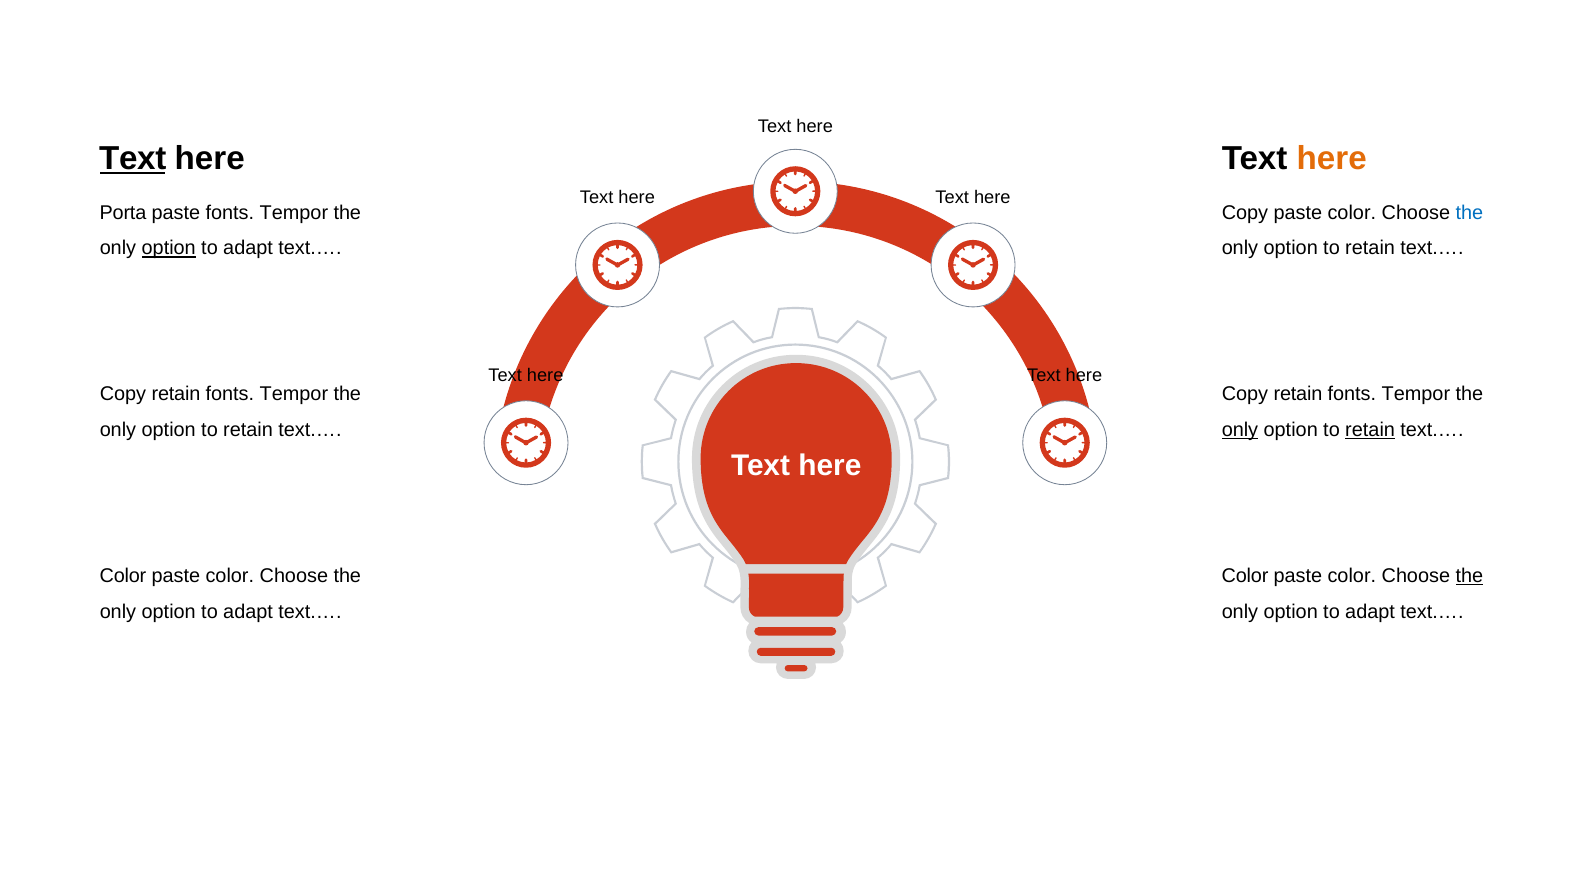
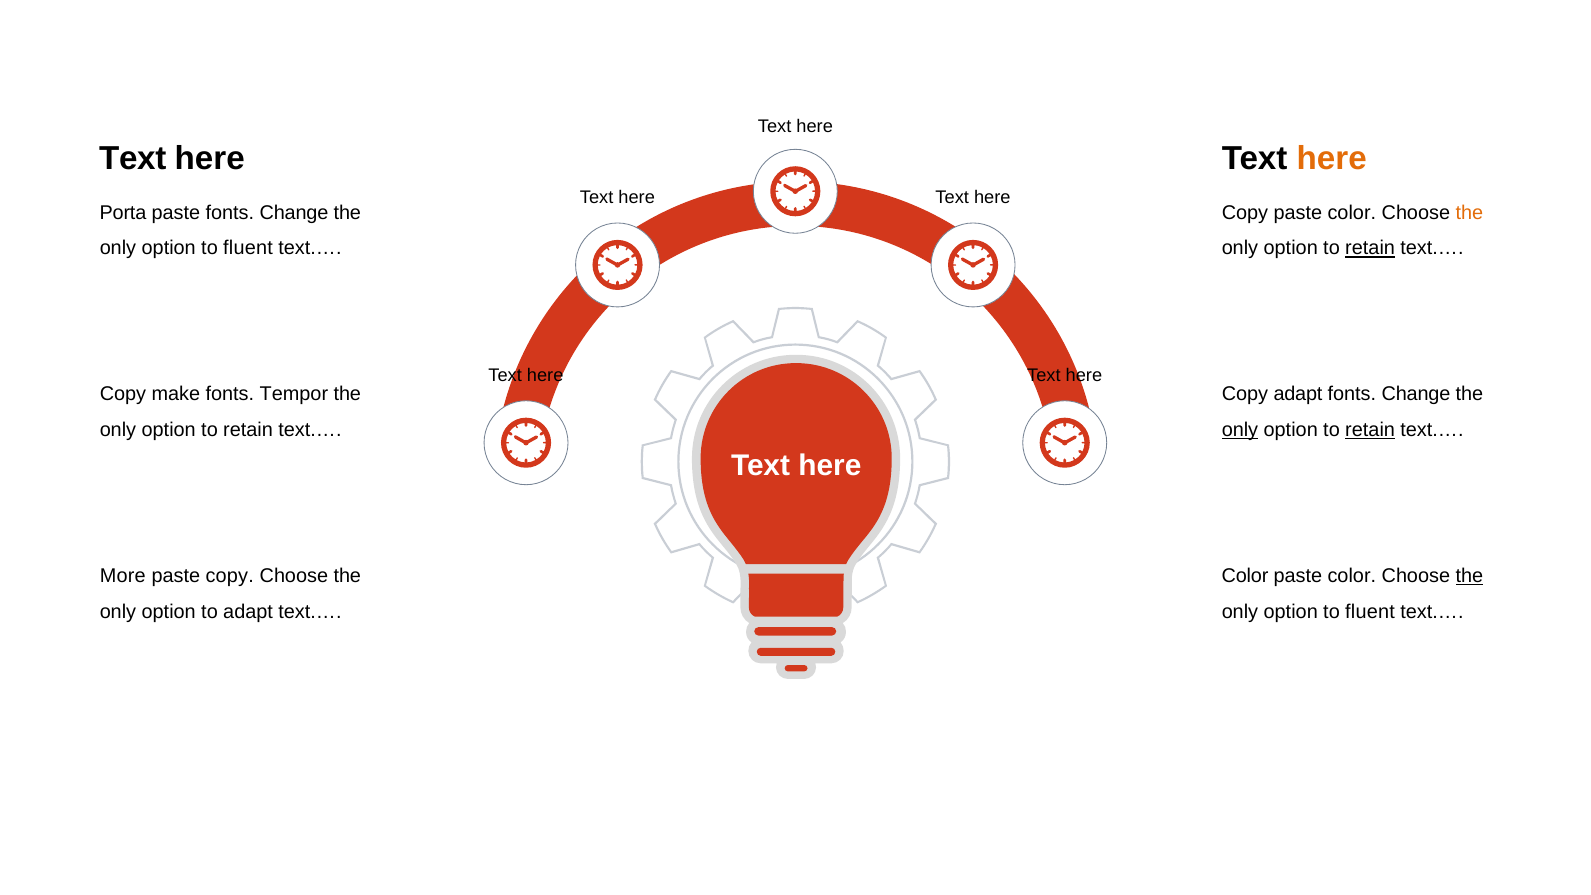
Text at (133, 158) underline: present -> none
paste fonts Tempor: Tempor -> Change
the at (1469, 213) colour: blue -> orange
option at (169, 248) underline: present -> none
adapt at (248, 248): adapt -> fluent
retain at (1370, 248) underline: none -> present
retain at (176, 394): retain -> make
retain at (1298, 394): retain -> adapt
Tempor at (1416, 394): Tempor -> Change
Color at (123, 576): Color -> More
color at (230, 576): color -> copy
adapt at (1370, 612): adapt -> fluent
